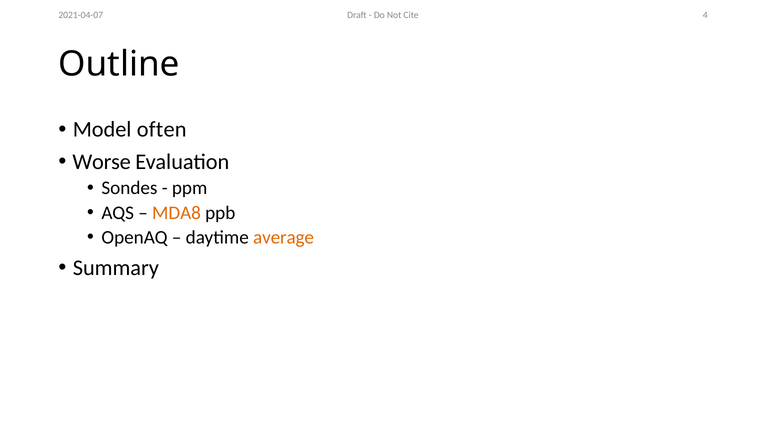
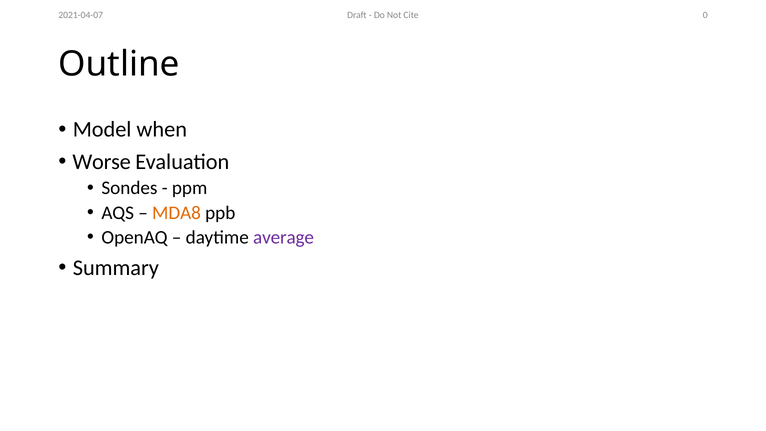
4: 4 -> 0
often: often -> when
average colour: orange -> purple
